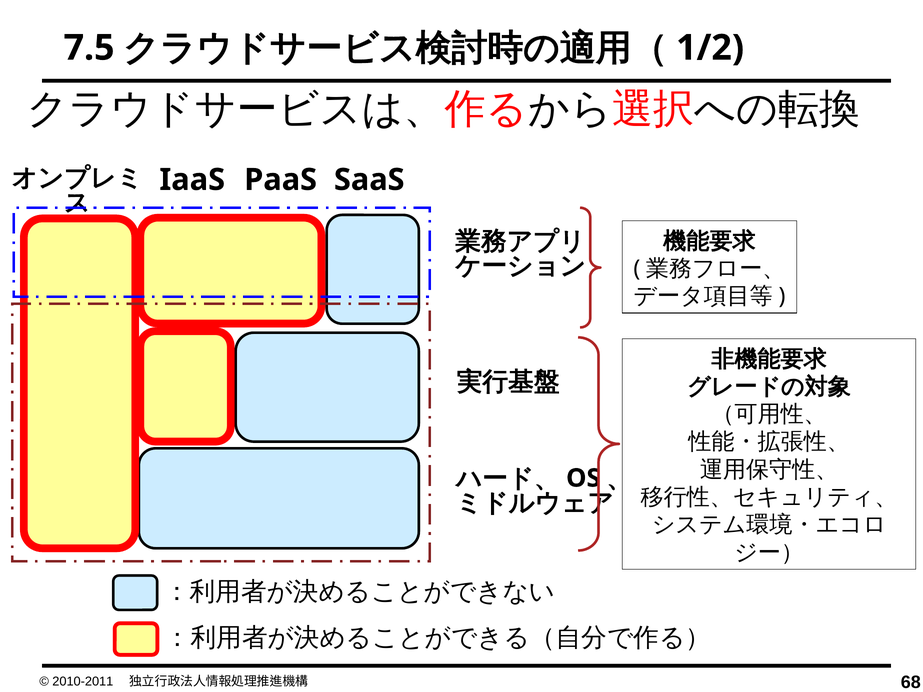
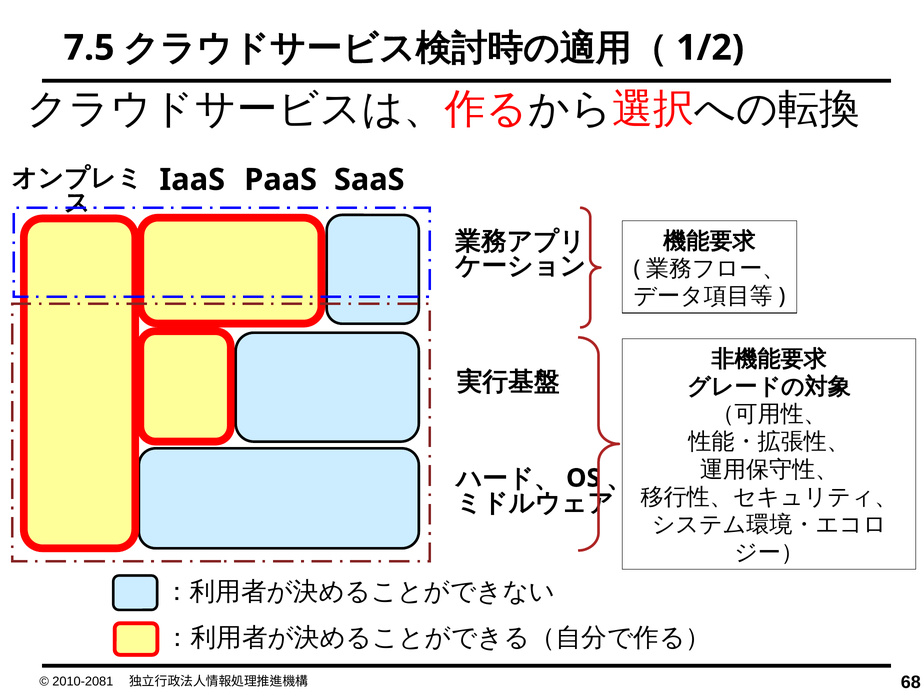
2010-2011: 2010-2011 -> 2010-2081
